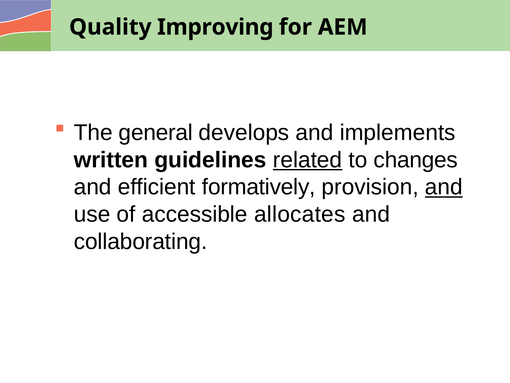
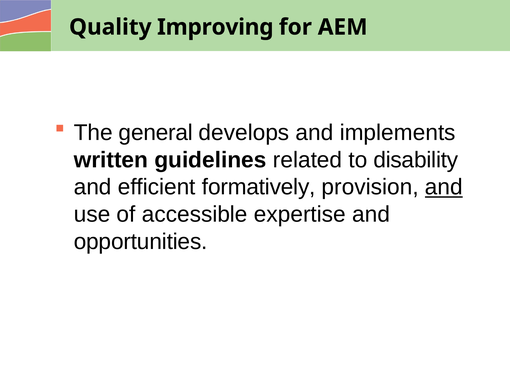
related underline: present -> none
changes: changes -> disability
allocates: allocates -> expertise
collaborating: collaborating -> opportunities
